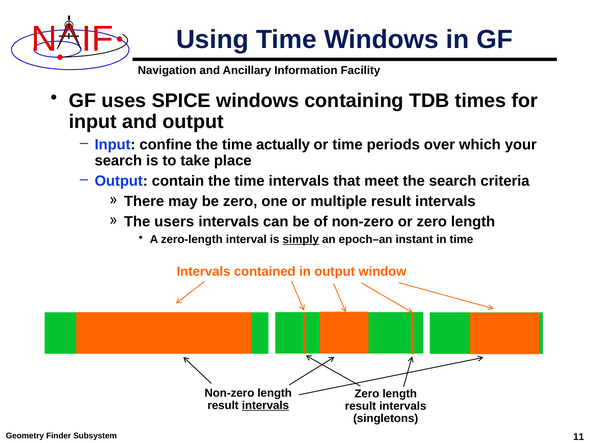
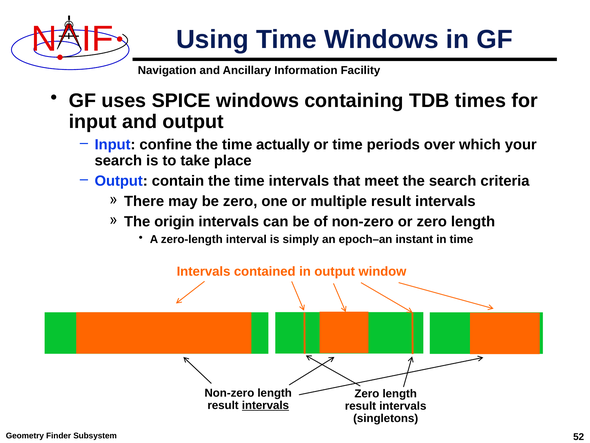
users: users -> origin
simply underline: present -> none
11: 11 -> 52
